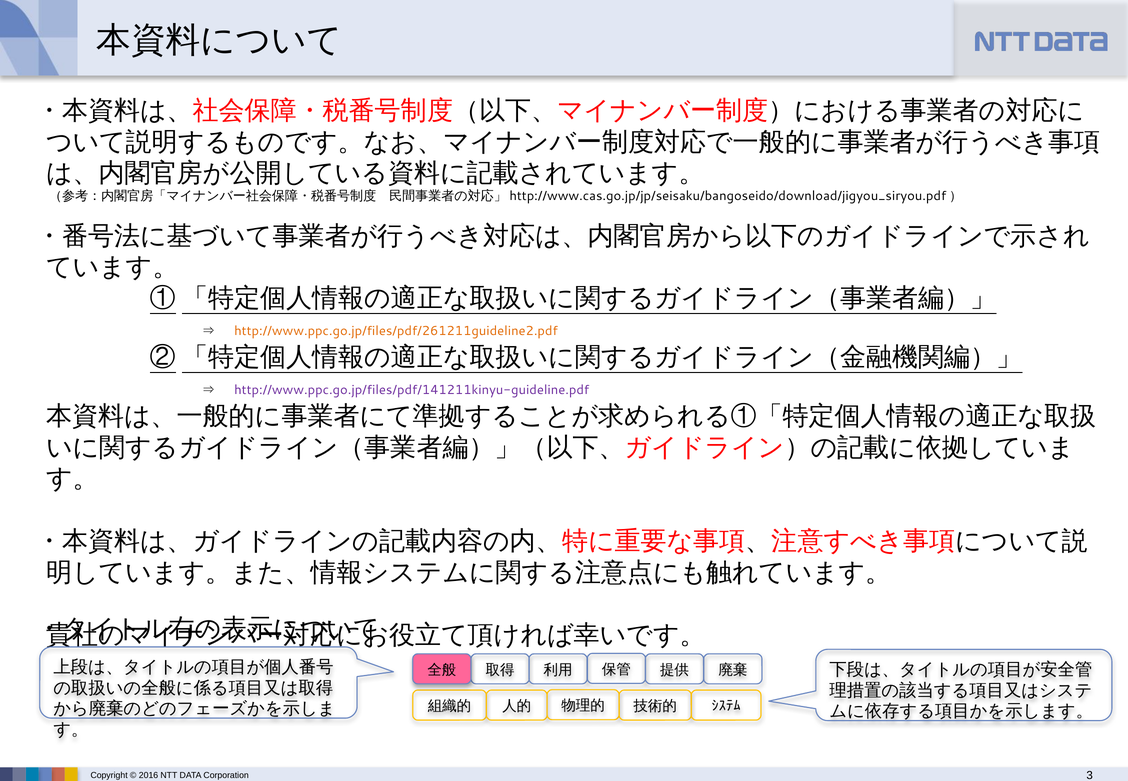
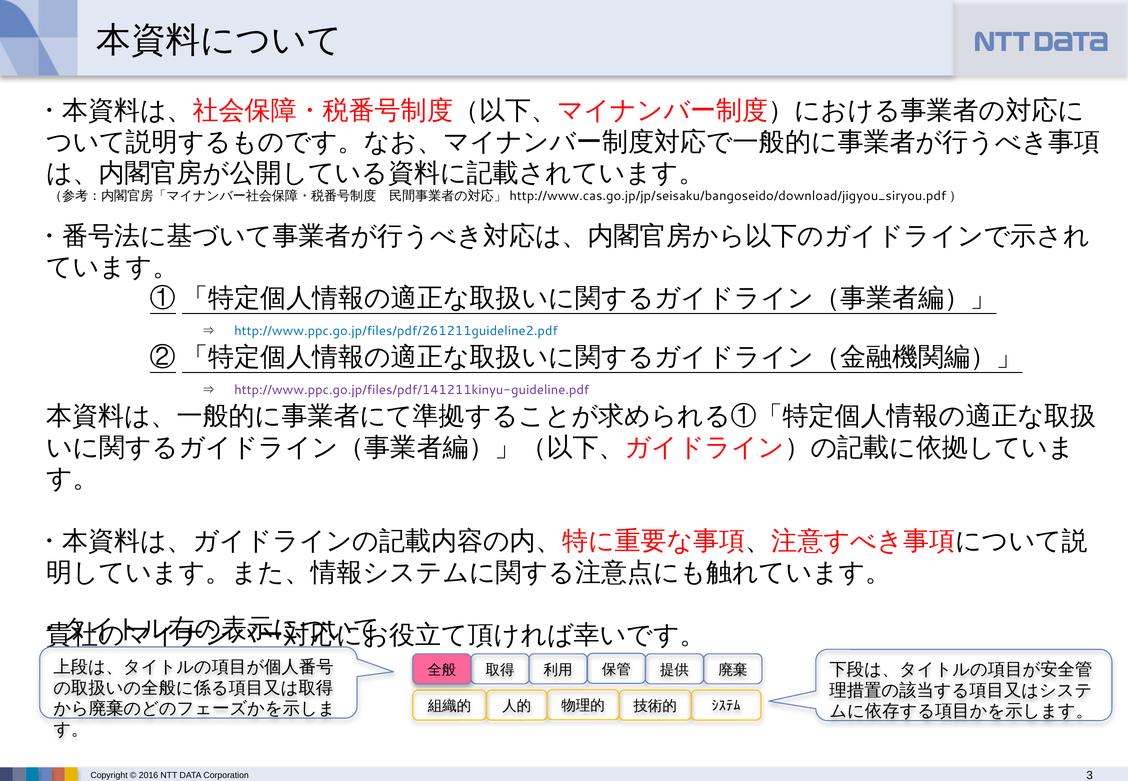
http://www.ppc.go.jp/files/pdf/261211guideline2.pdf colour: orange -> blue
